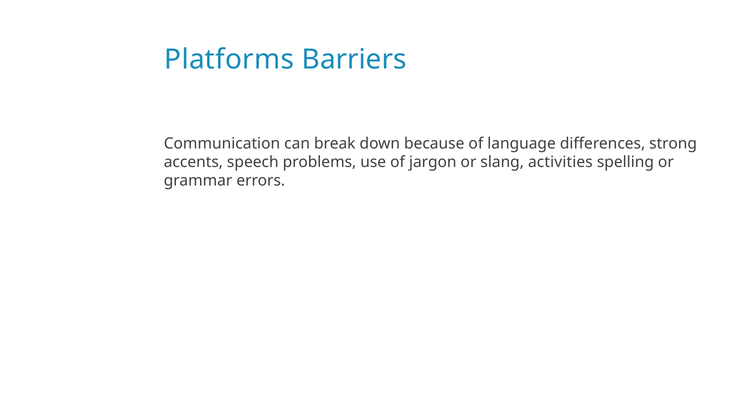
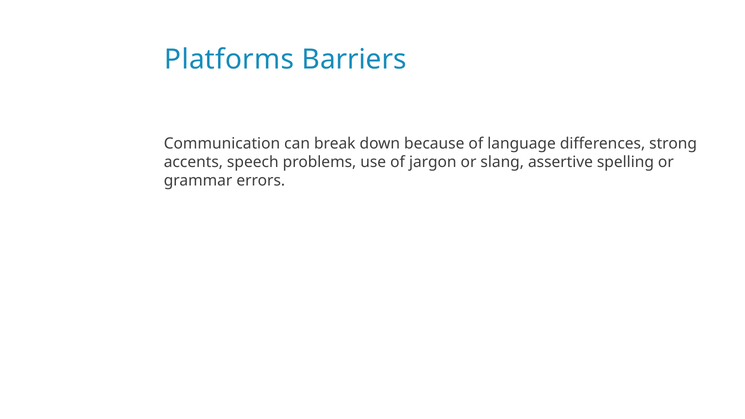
activities: activities -> assertive
